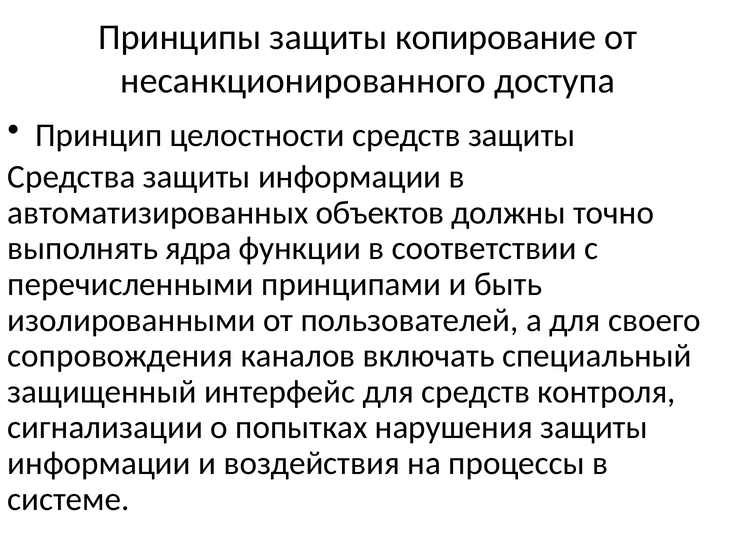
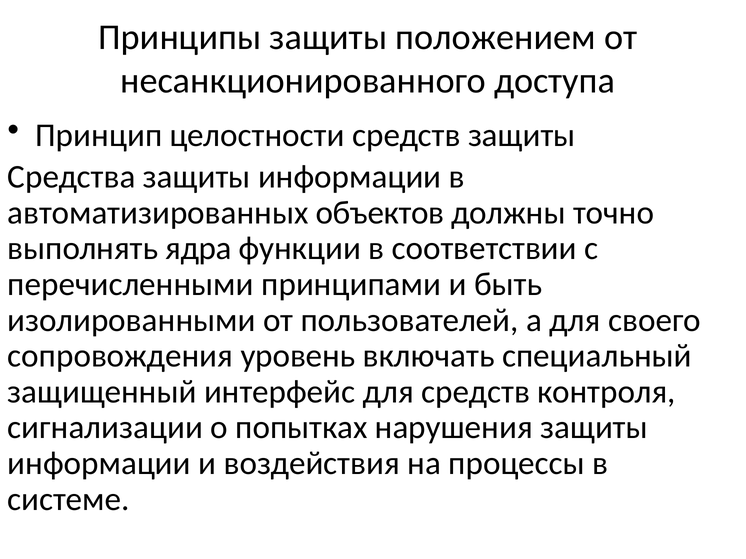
копирование: копирование -> положением
каналов: каналов -> уровень
